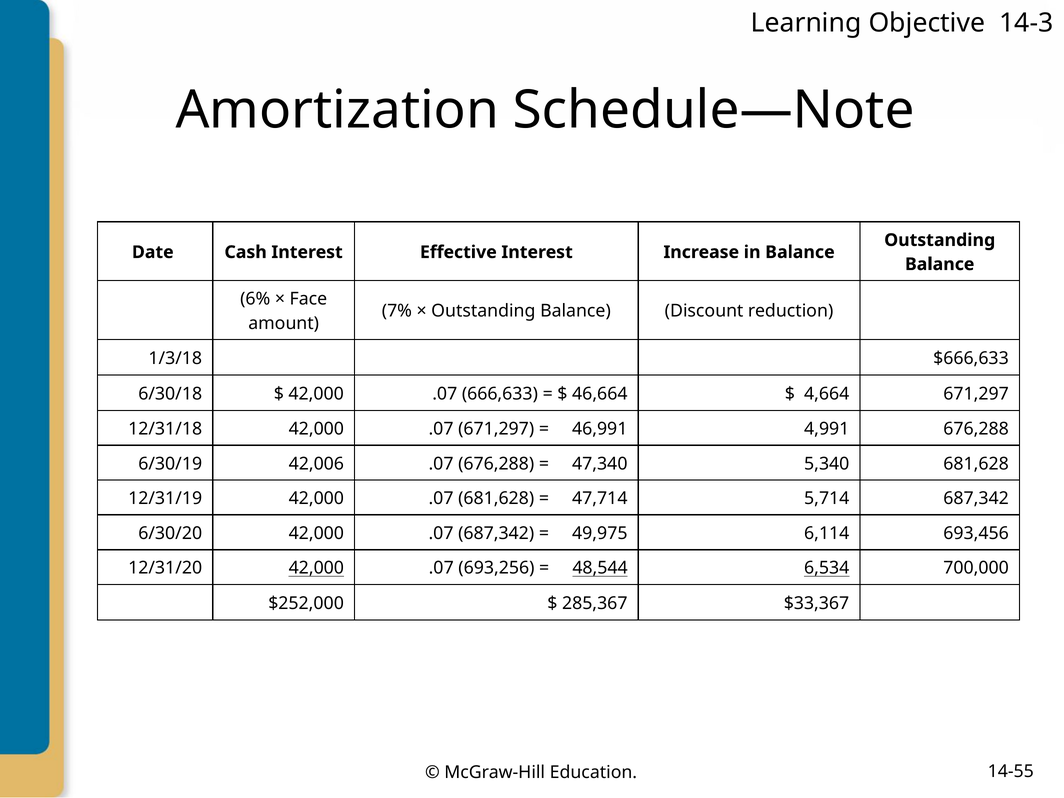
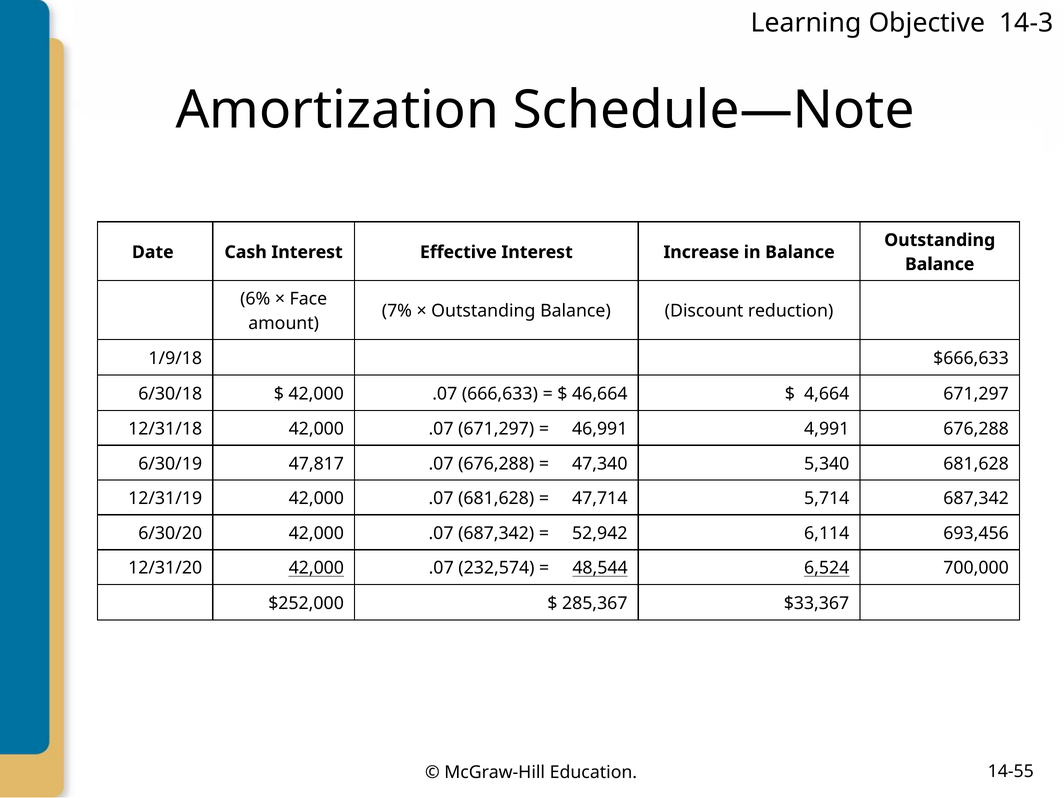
1/3/18: 1/3/18 -> 1/9/18
42,006: 42,006 -> 47,817
49,975: 49,975 -> 52,942
693,256: 693,256 -> 232,574
6,534: 6,534 -> 6,524
